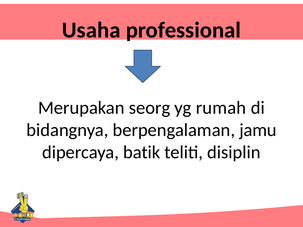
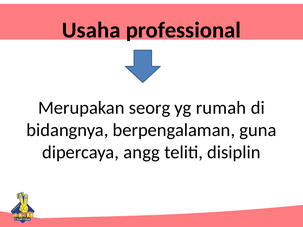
jamu: jamu -> guna
batik: batik -> angg
